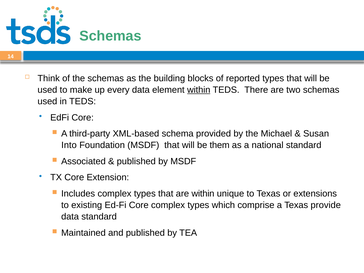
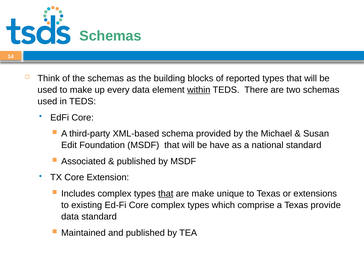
Into at (69, 145): Into -> Edit
them: them -> have
that at (166, 194) underline: none -> present
are within: within -> make
